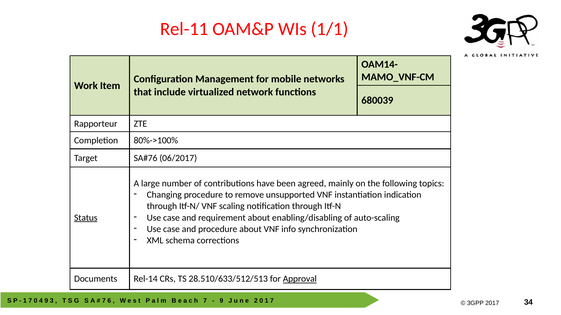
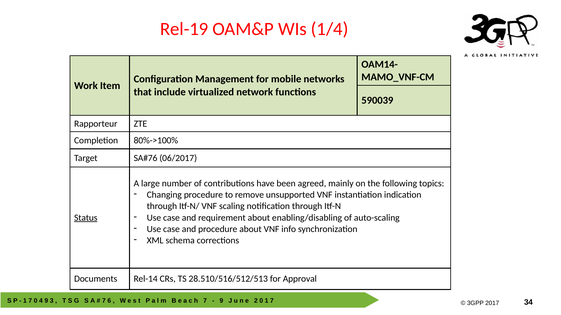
Rel-11: Rel-11 -> Rel-19
1/1: 1/1 -> 1/4
680039: 680039 -> 590039
28.510/633/512/513: 28.510/633/512/513 -> 28.510/516/512/513
Approval underline: present -> none
